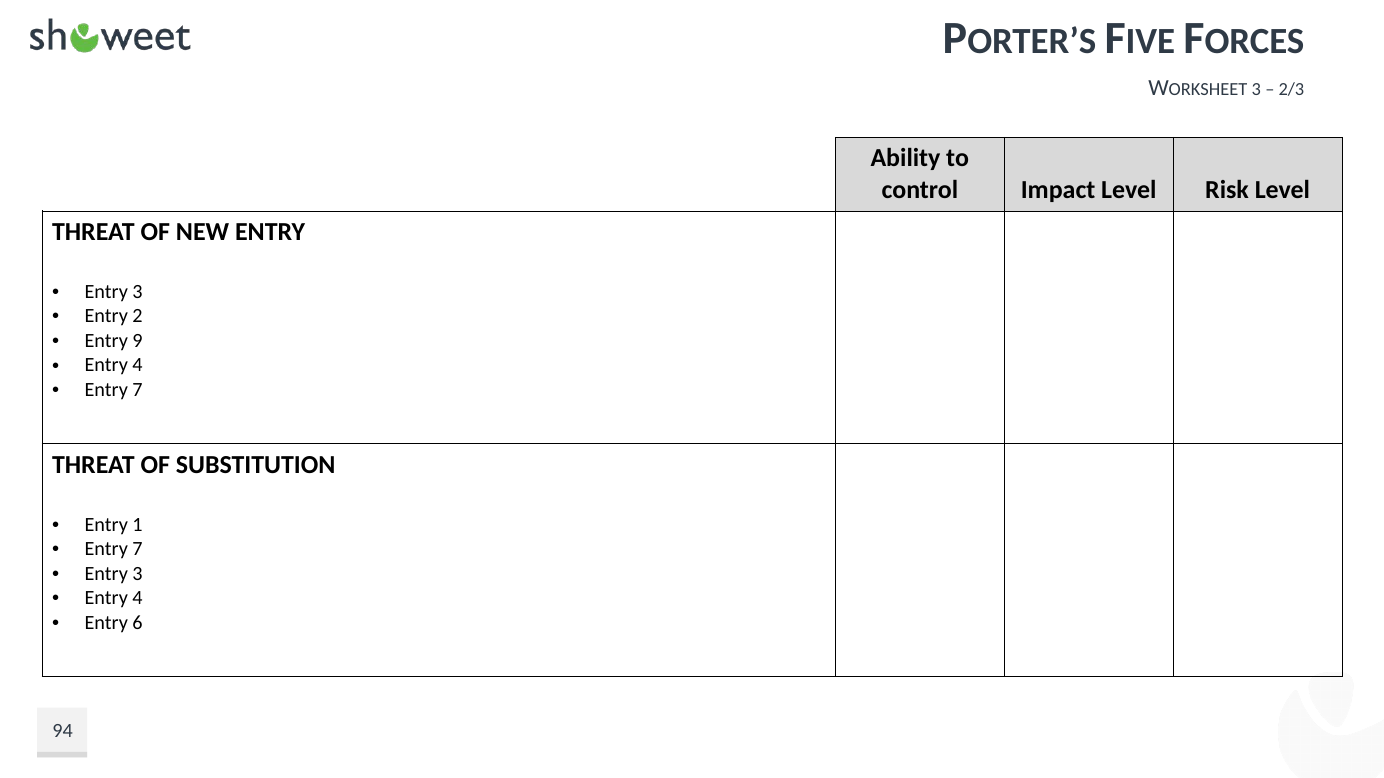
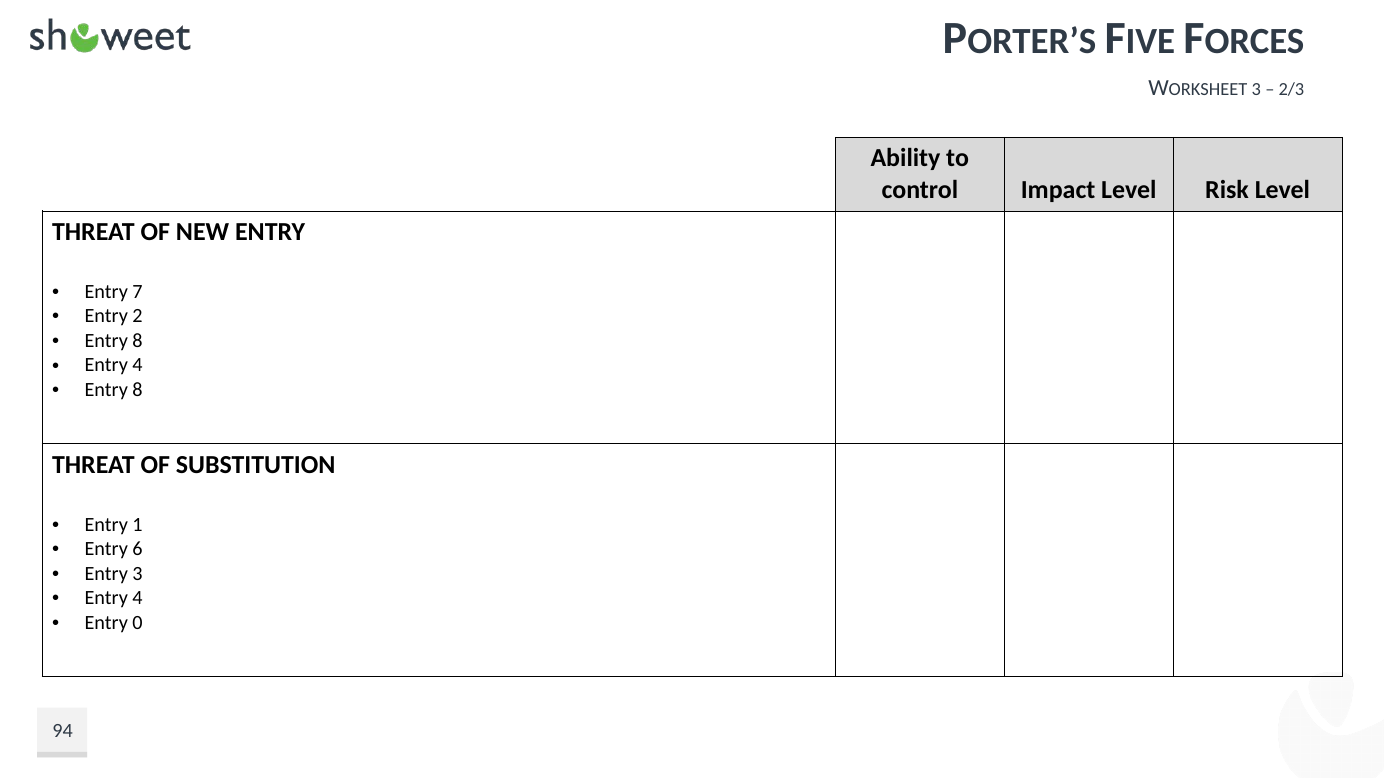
3 at (138, 292): 3 -> 7
9 at (138, 341): 9 -> 8
7 at (138, 390): 7 -> 8
7 at (138, 549): 7 -> 6
6: 6 -> 0
